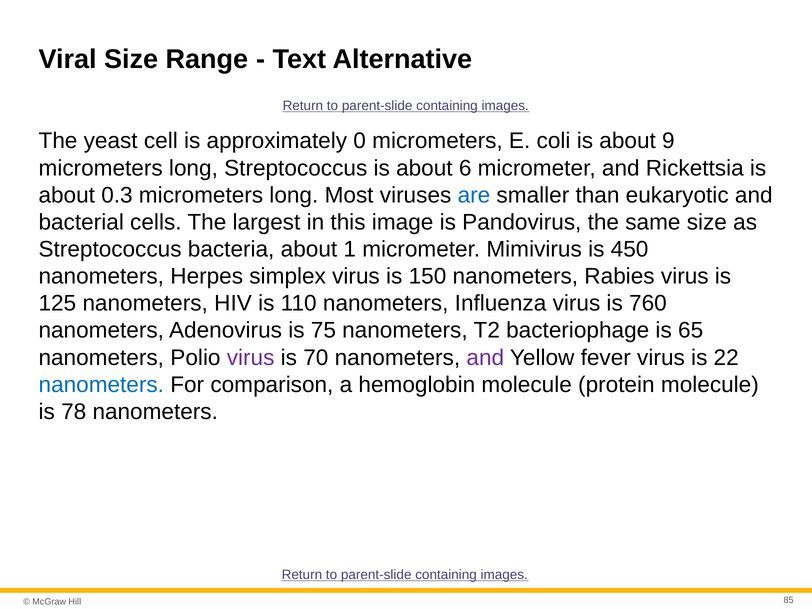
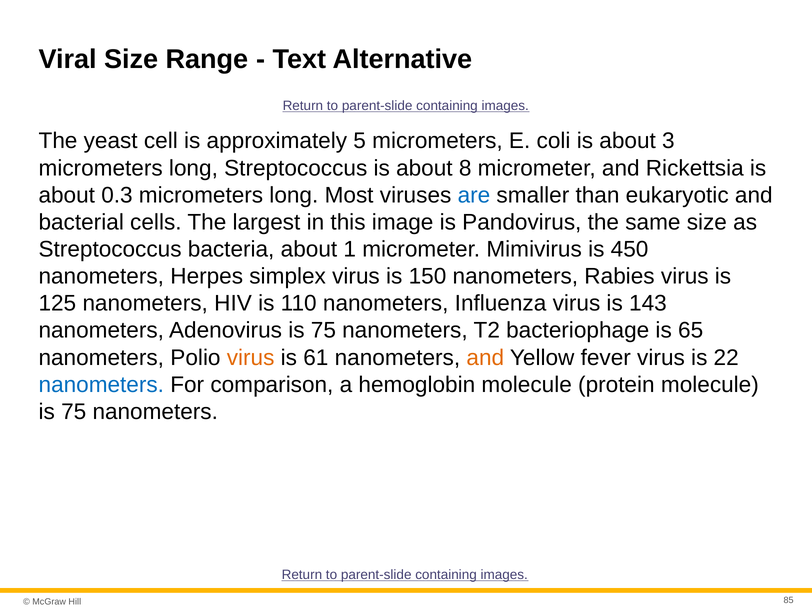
0: 0 -> 5
9: 9 -> 3
6: 6 -> 8
760: 760 -> 143
virus at (251, 358) colour: purple -> orange
70: 70 -> 61
and at (485, 358) colour: purple -> orange
78 at (74, 412): 78 -> 75
